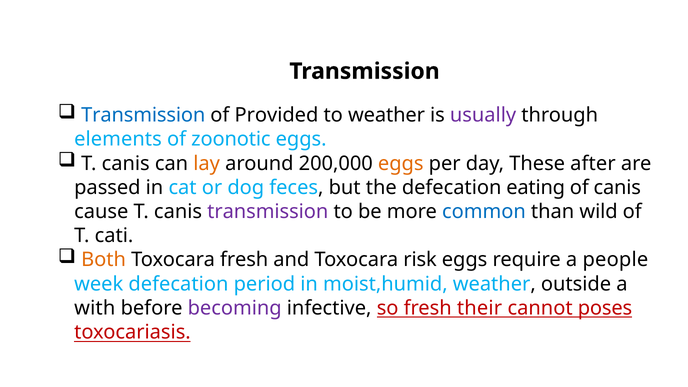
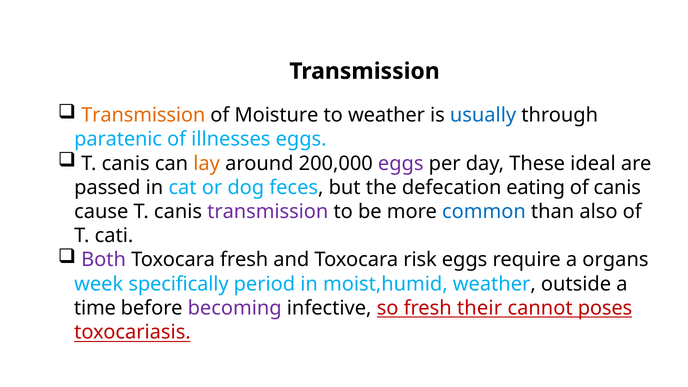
Transmission at (143, 115) colour: blue -> orange
Provided: Provided -> Moisture
usually colour: purple -> blue
elements: elements -> paratenic
zoonotic: zoonotic -> illnesses
eggs at (401, 163) colour: orange -> purple
after: after -> ideal
wild: wild -> also
Both colour: orange -> purple
people: people -> organs
week defecation: defecation -> specifically
with: with -> time
